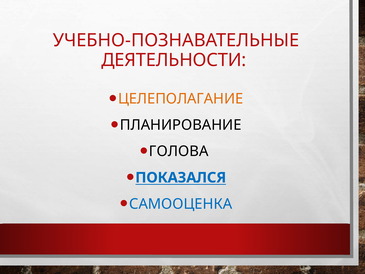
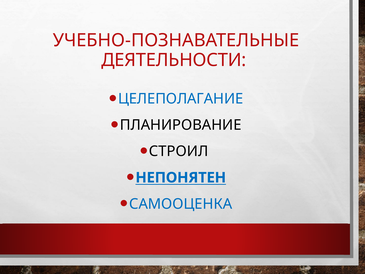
ЦЕЛЕПОЛАГАНИЕ colour: orange -> blue
ГОЛОВА: ГОЛОВА -> СТРОИЛ
ПОКАЗАЛСЯ: ПОКАЗАЛСЯ -> НЕПОНЯТЕН
